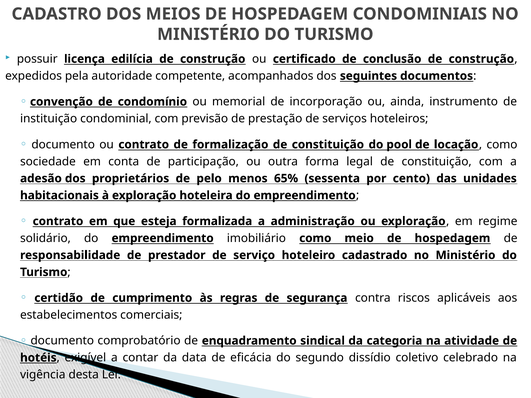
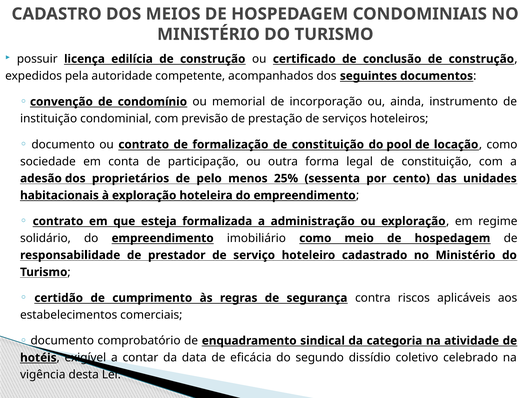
65%: 65% -> 25%
